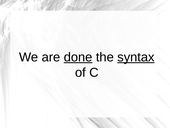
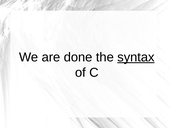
done underline: present -> none
